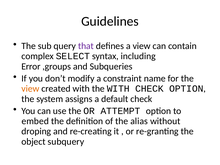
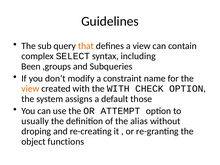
that colour: purple -> orange
Error: Error -> Been
default check: check -> those
embed: embed -> usually
subquery: subquery -> functions
